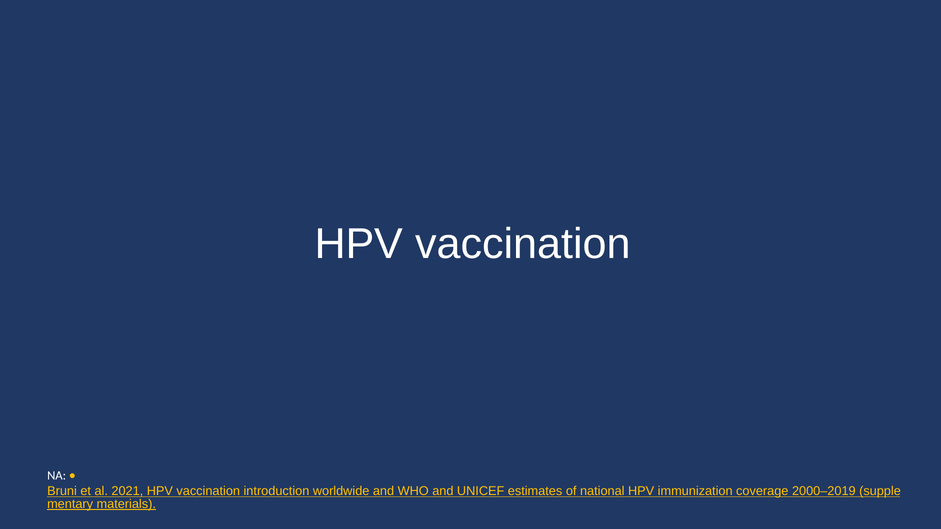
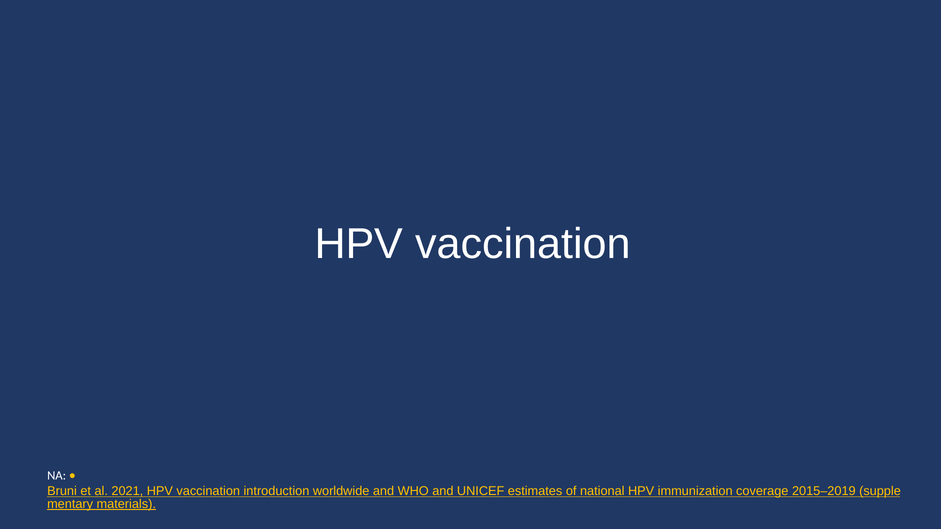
2000–2019: 2000–2019 -> 2015–2019
